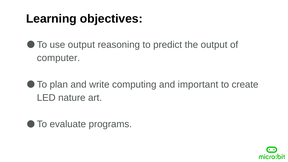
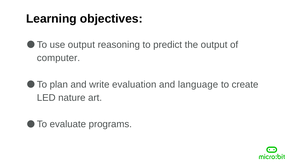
computing: computing -> evaluation
important: important -> language
